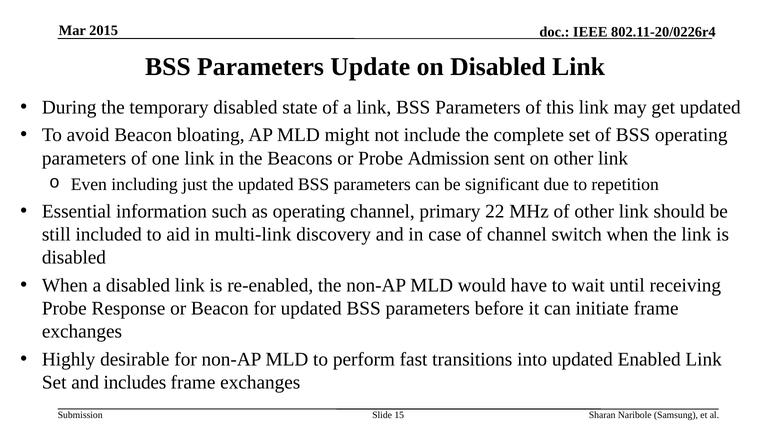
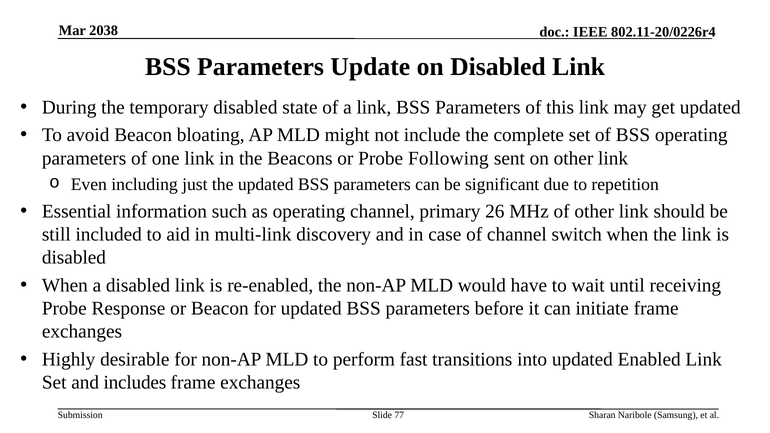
2015: 2015 -> 2038
Admission: Admission -> Following
22: 22 -> 26
15: 15 -> 77
